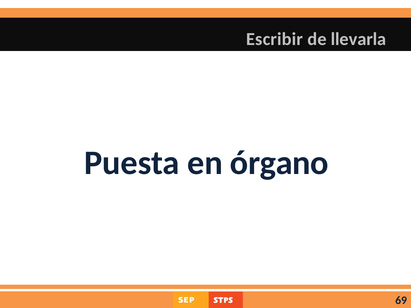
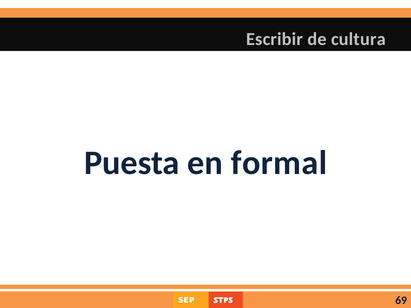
llevarla: llevarla -> cultura
órgano: órgano -> formal
